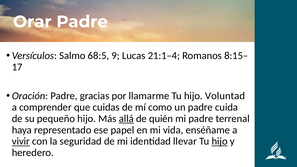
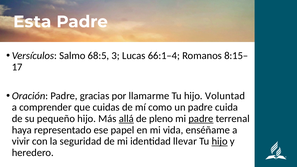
Orar: Orar -> Esta
9: 9 -> 3
21:1–4: 21:1–4 -> 66:1–4
quién: quién -> pleno
padre at (201, 119) underline: none -> present
vivir underline: present -> none
